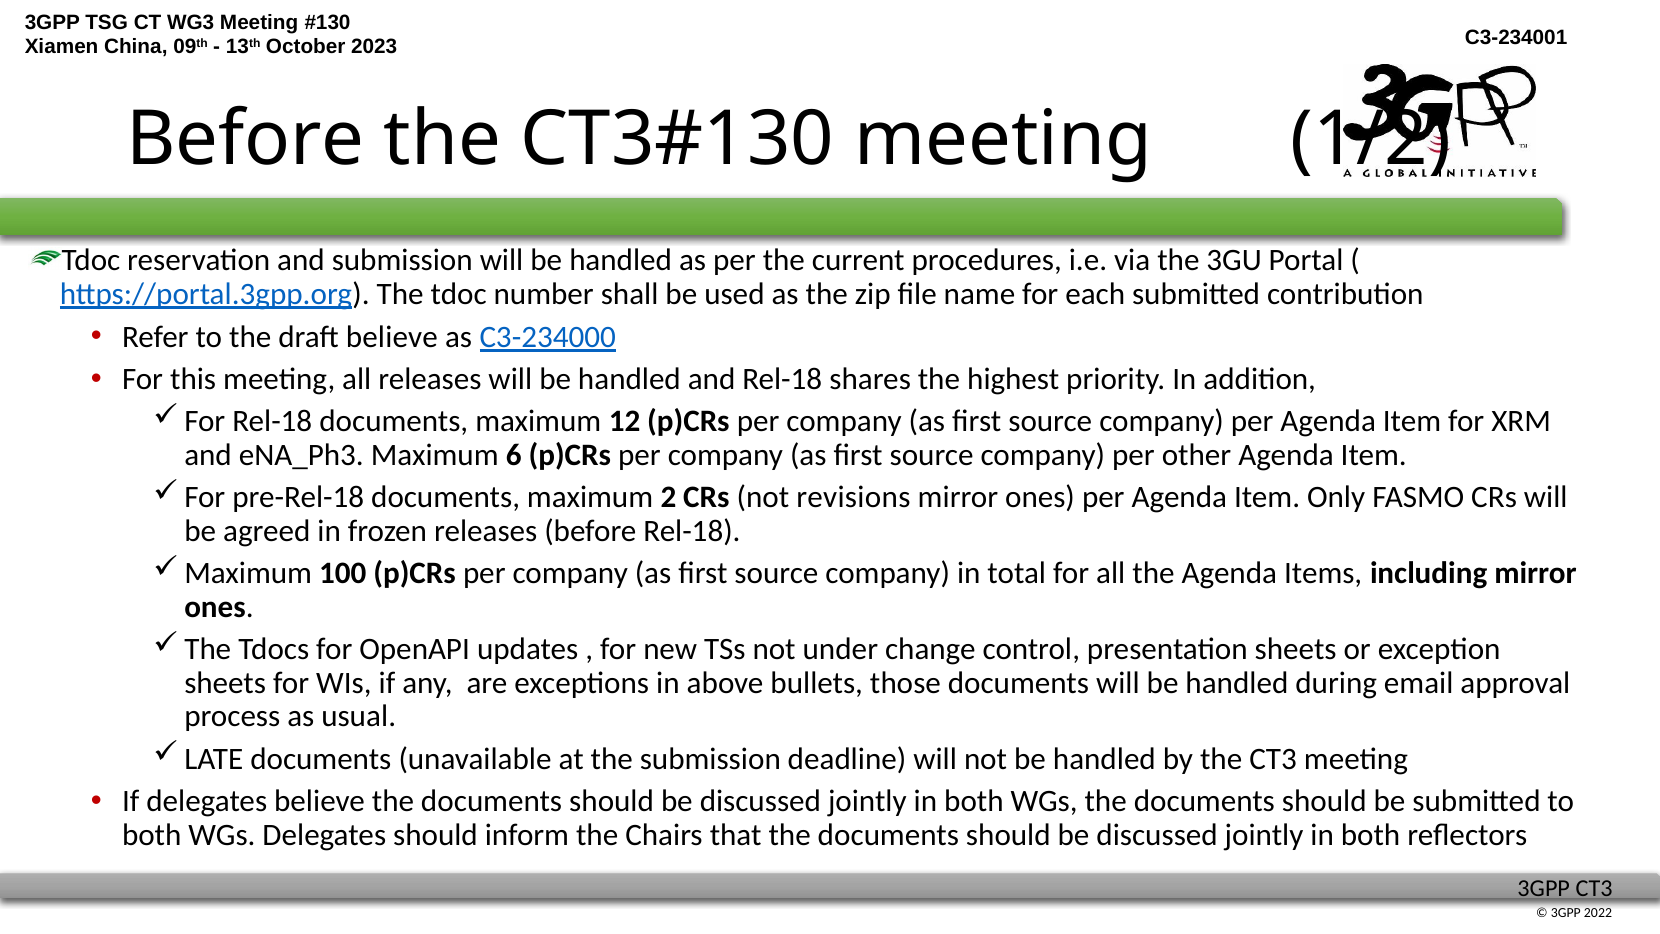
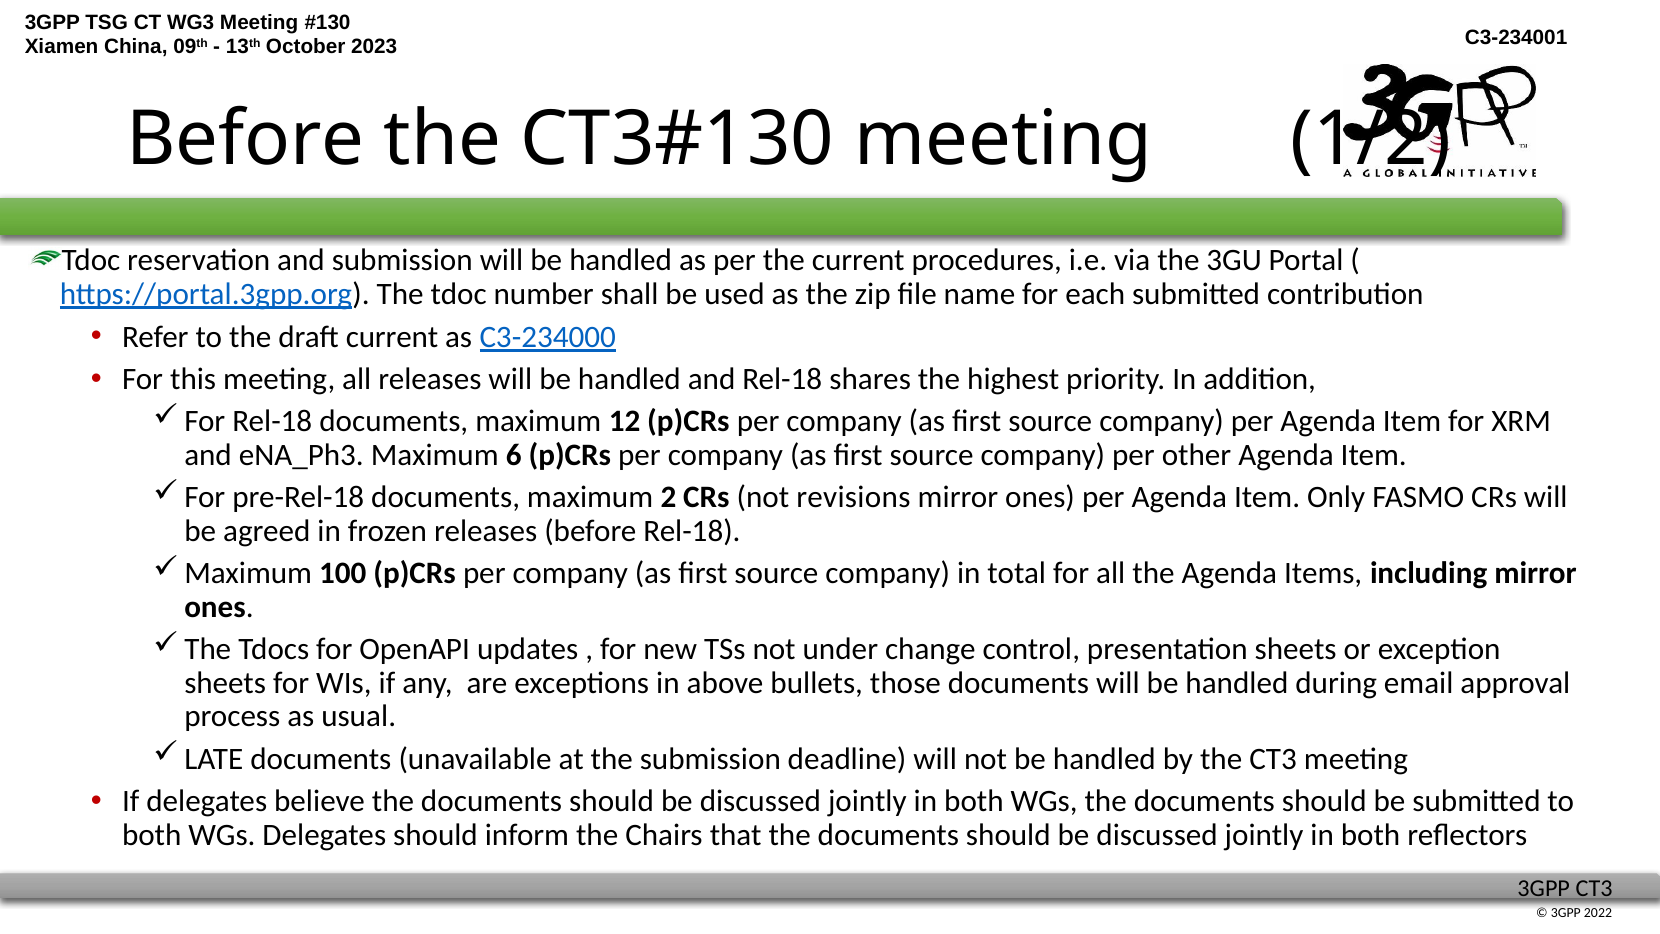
draft believe: believe -> current
